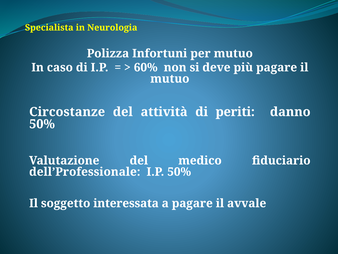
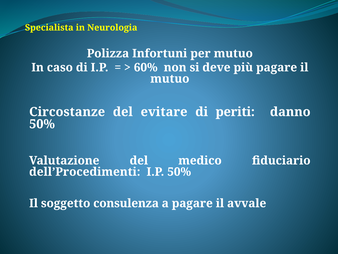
attività: attività -> evitare
dell’Professionale: dell’Professionale -> dell’Procedimenti
interessata: interessata -> consulenza
